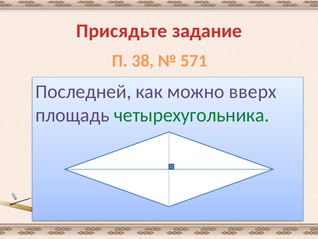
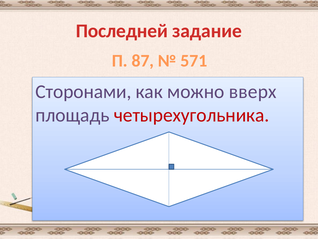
Присядьте: Присядьте -> Последней
38: 38 -> 87
Последней: Последней -> Сторонами
четырехугольника colour: green -> red
